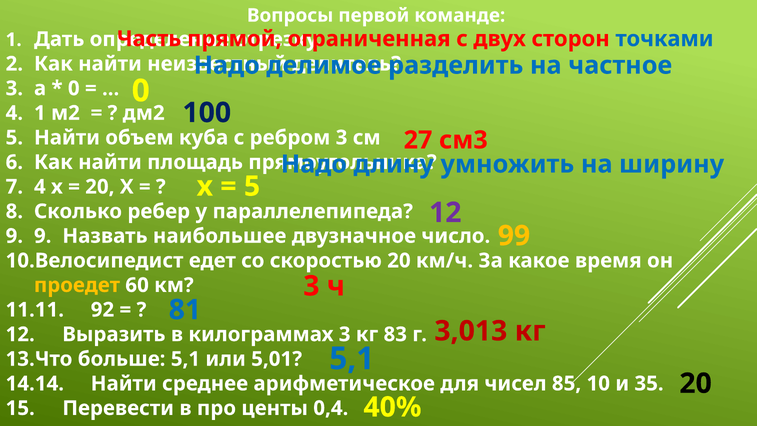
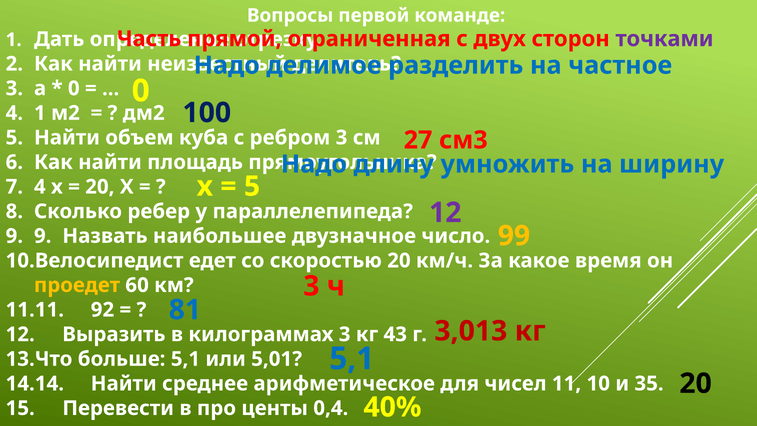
точками colour: blue -> purple
83: 83 -> 43
85: 85 -> 11
